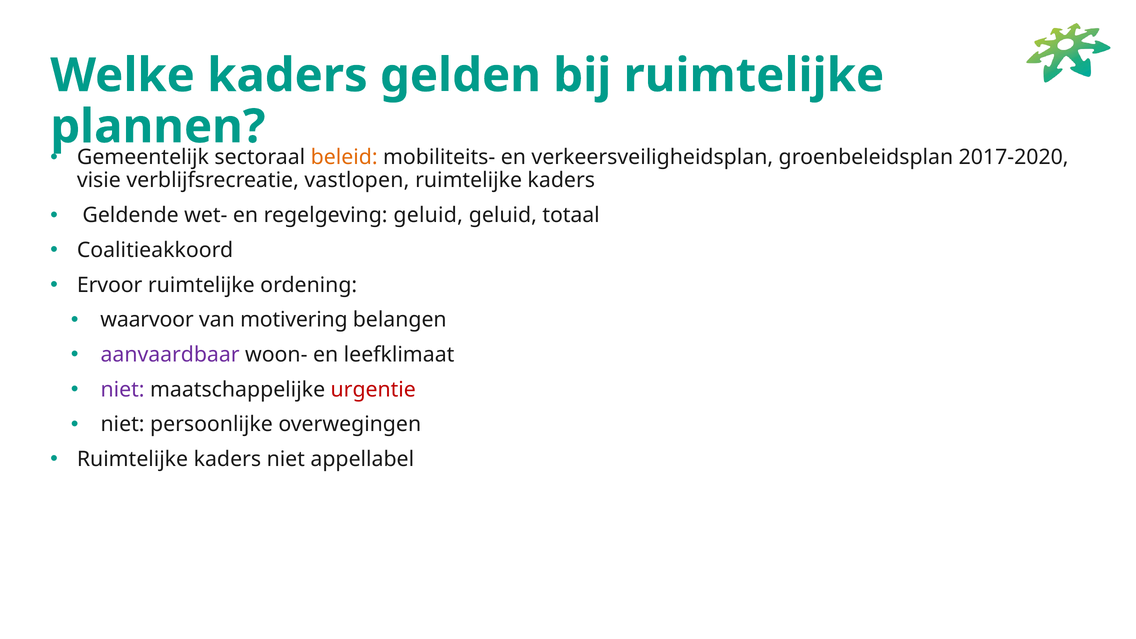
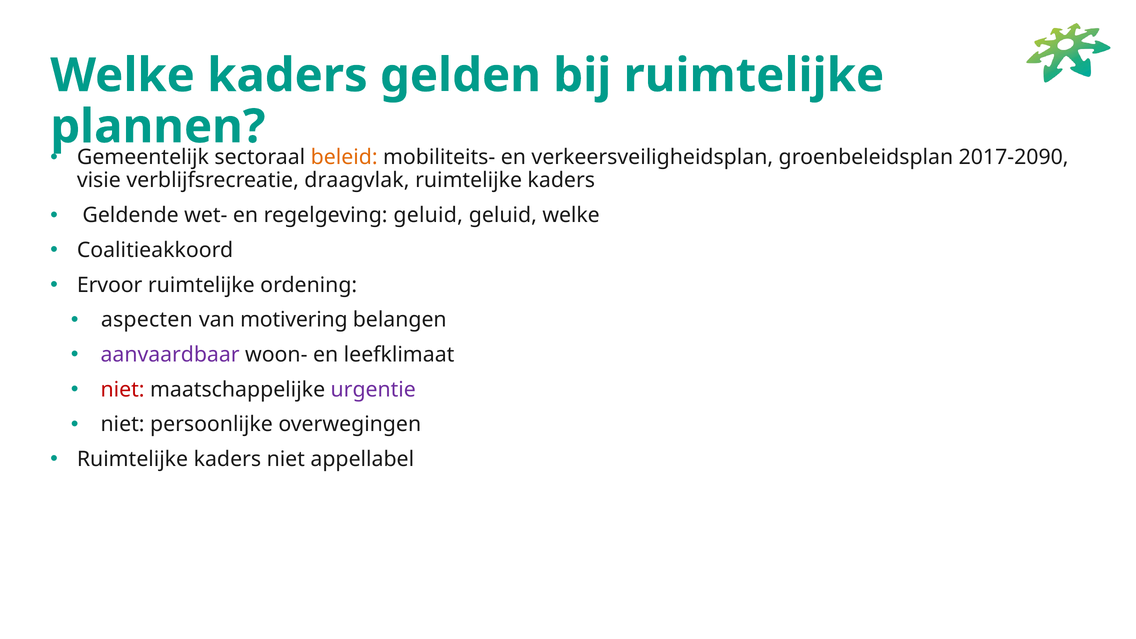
2017-2020: 2017-2020 -> 2017-2090
vastlopen: vastlopen -> draagvlak
geluid totaal: totaal -> welke
waarvoor: waarvoor -> aspecten
niet at (123, 390) colour: purple -> red
urgentie colour: red -> purple
